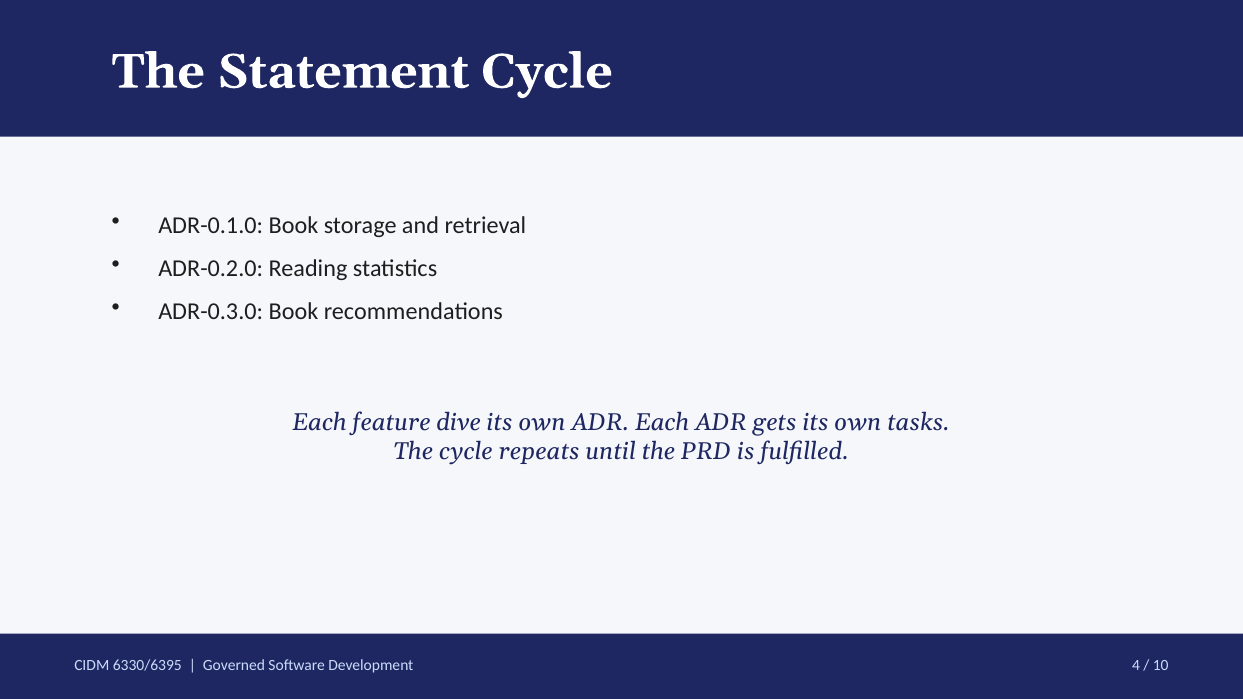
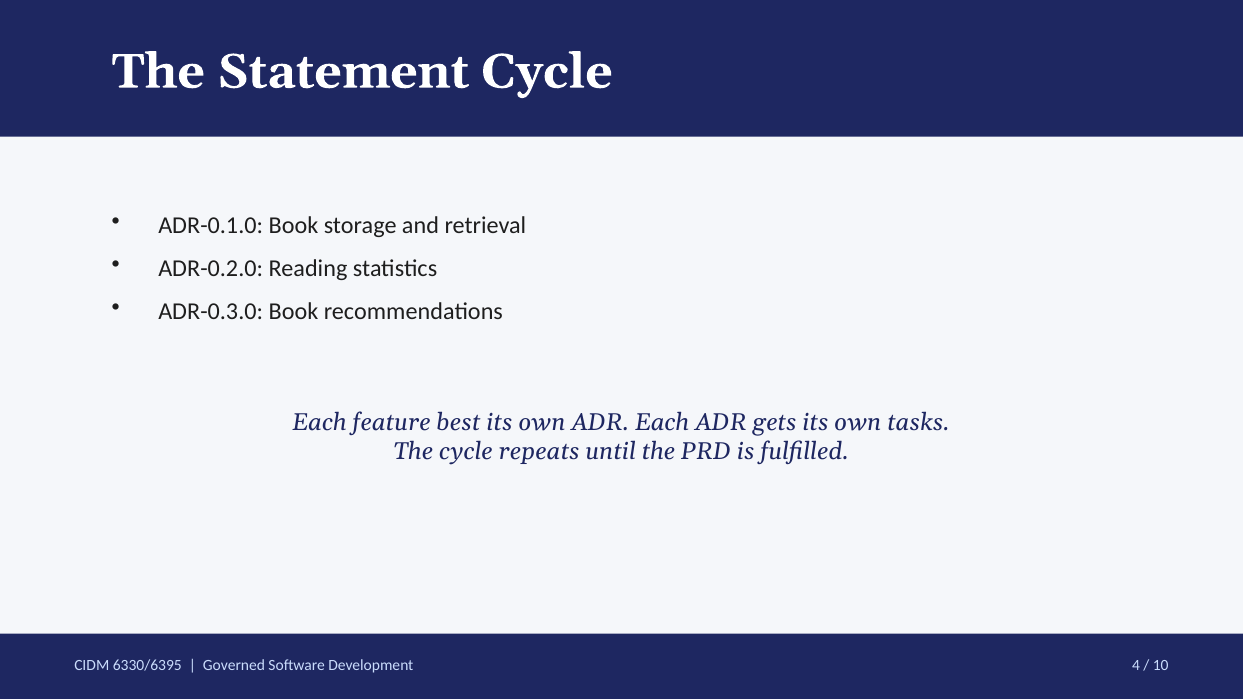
dive: dive -> best
